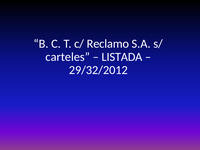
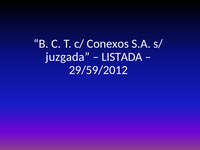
Reclamo: Reclamo -> Conexos
carteles: carteles -> juzgada
29/32/2012: 29/32/2012 -> 29/59/2012
